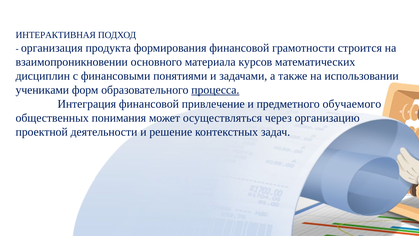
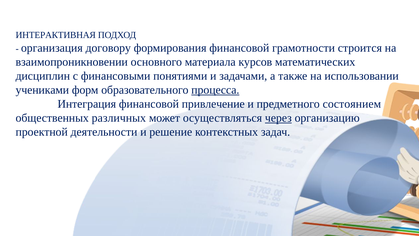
продукта: продукта -> договору
обучаемого: обучаемого -> состоянием
понимания: понимания -> различных
через underline: none -> present
